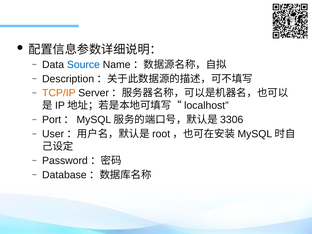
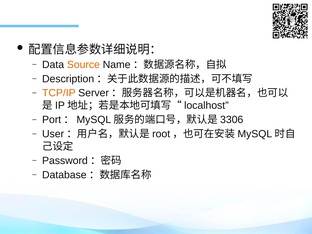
Source colour: blue -> orange
